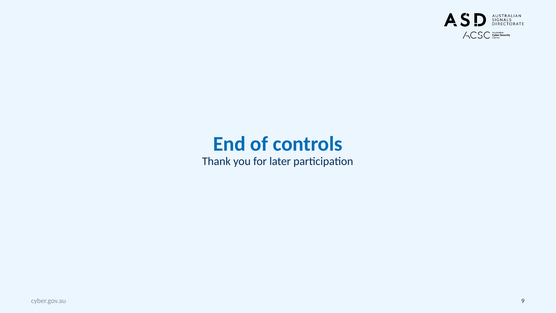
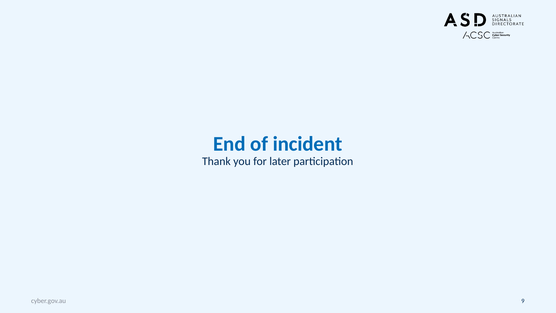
controls: controls -> incident
